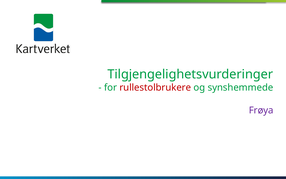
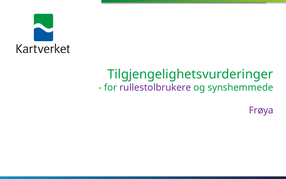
rullestolbrukere colour: red -> purple
